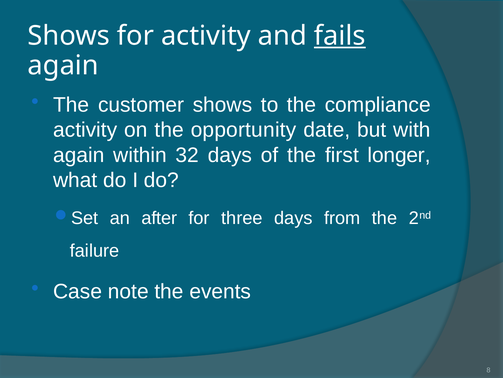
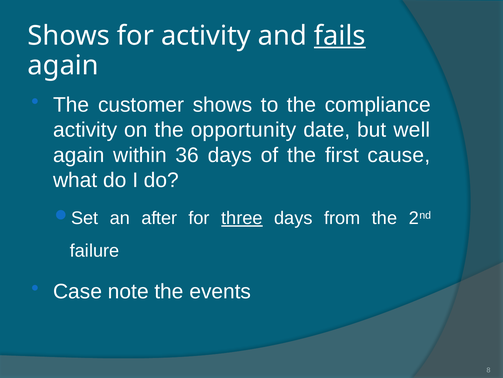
with: with -> well
32: 32 -> 36
longer: longer -> cause
three underline: none -> present
